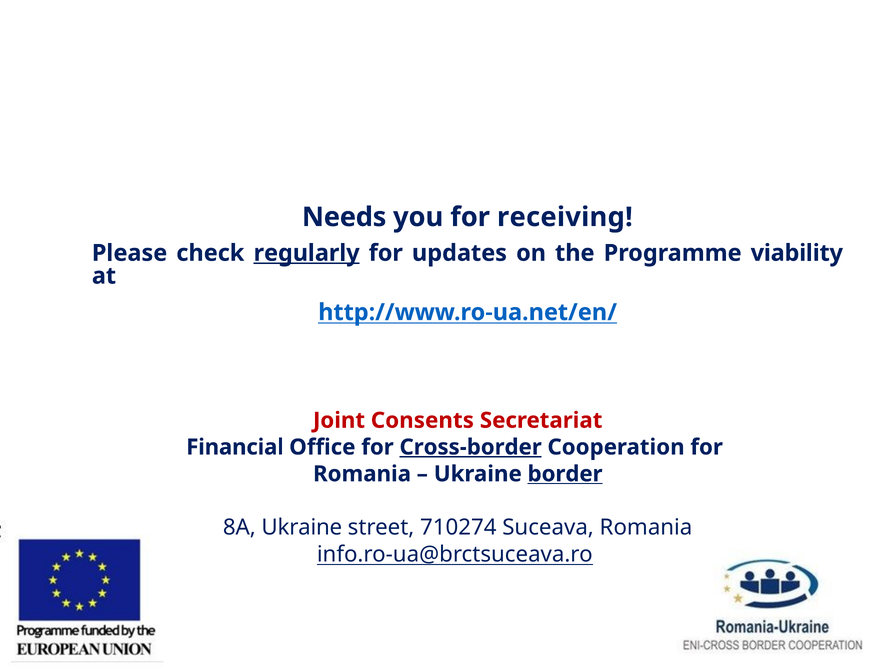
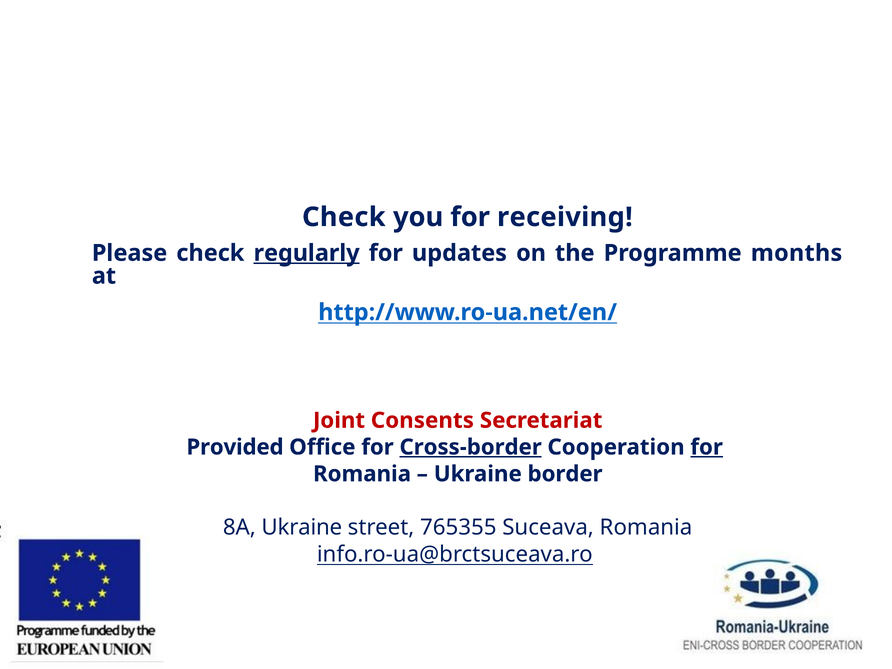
Needs at (344, 217): Needs -> Check
viability: viability -> months
Financial: Financial -> Provided
for at (707, 447) underline: none -> present
border underline: present -> none
710274: 710274 -> 765355
